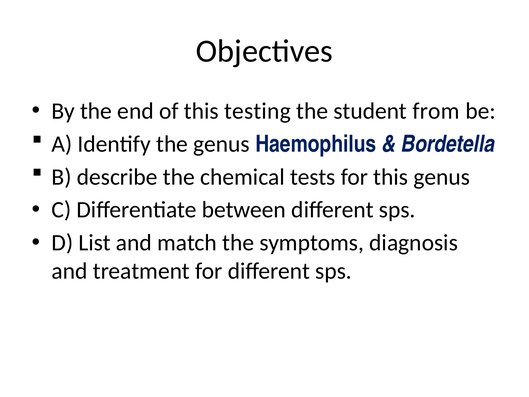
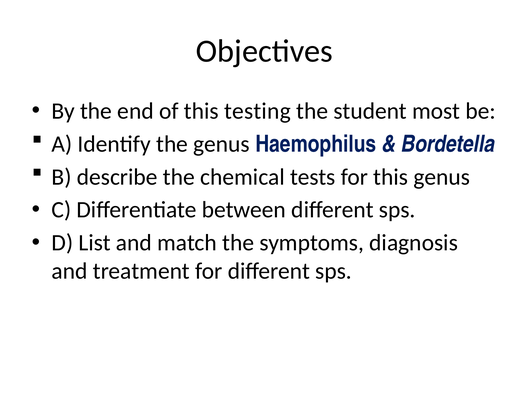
from: from -> most
